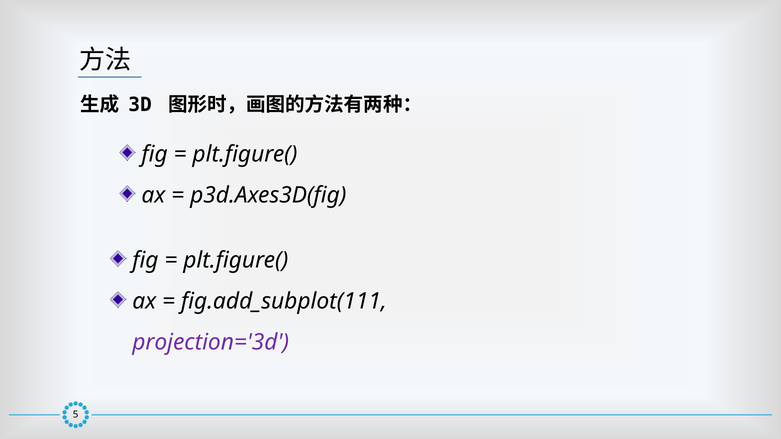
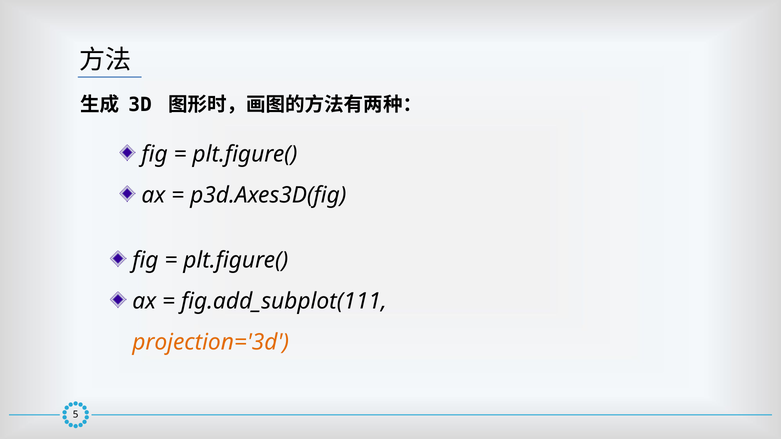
projection='3d colour: purple -> orange
